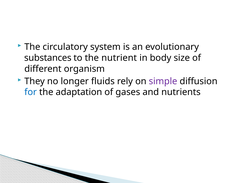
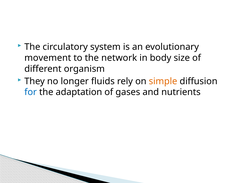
substances: substances -> movement
nutrient: nutrient -> network
simple colour: purple -> orange
